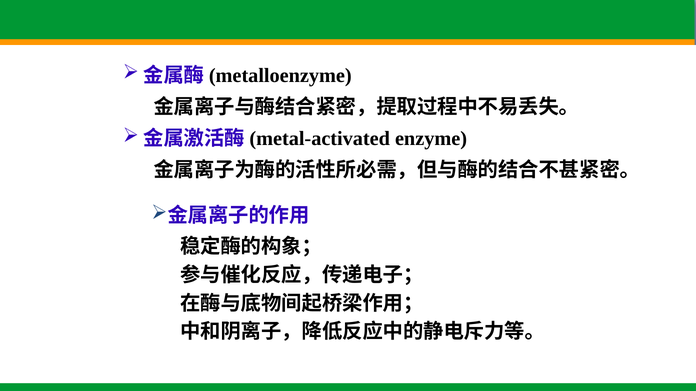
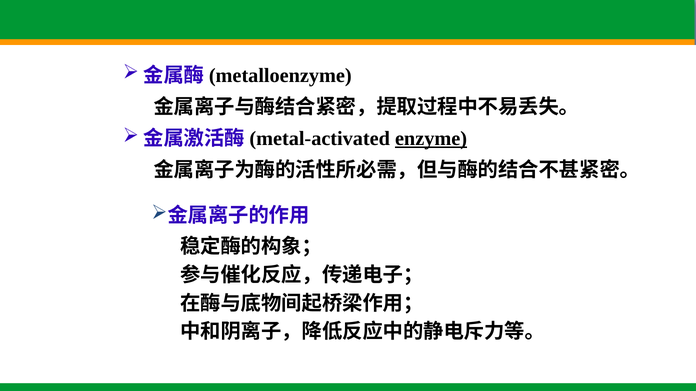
enzyme underline: none -> present
